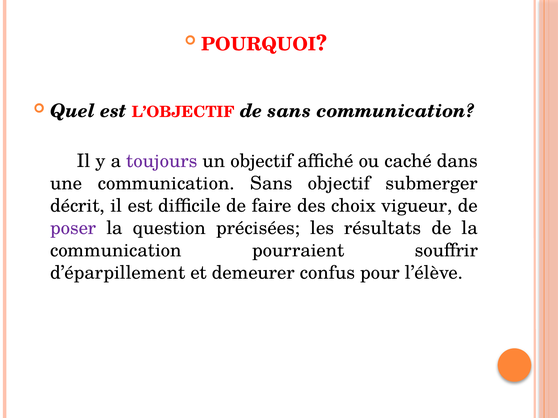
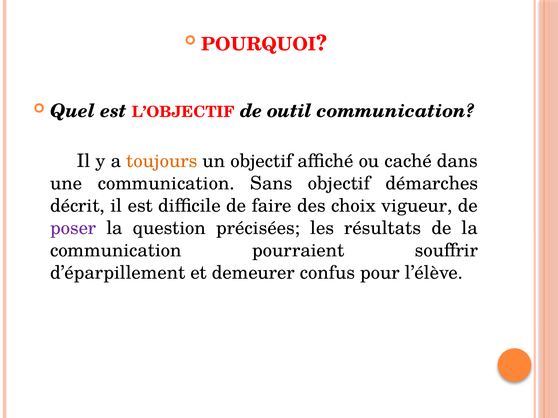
de sans: sans -> outil
toujours colour: purple -> orange
submerger: submerger -> démarches
